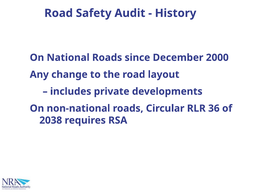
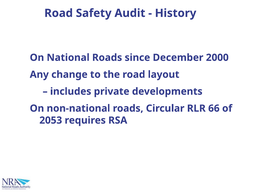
36: 36 -> 66
2038: 2038 -> 2053
